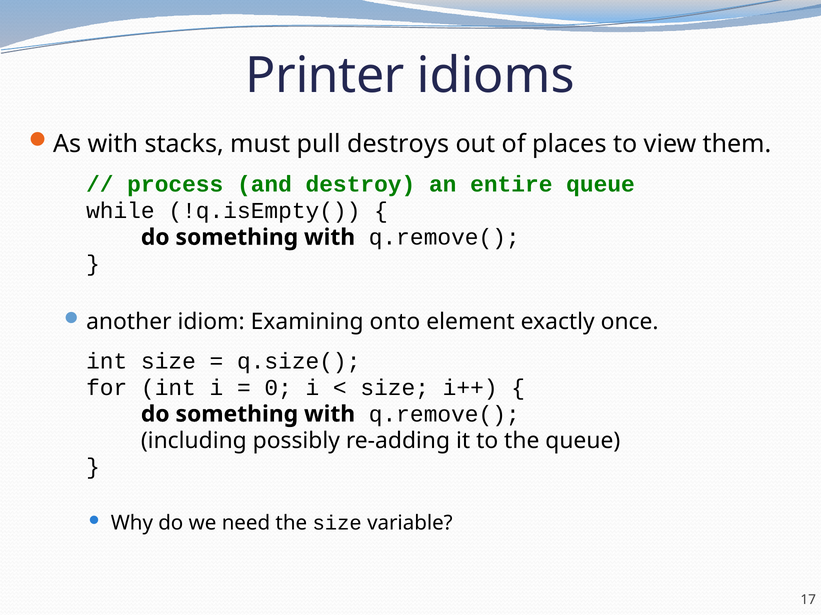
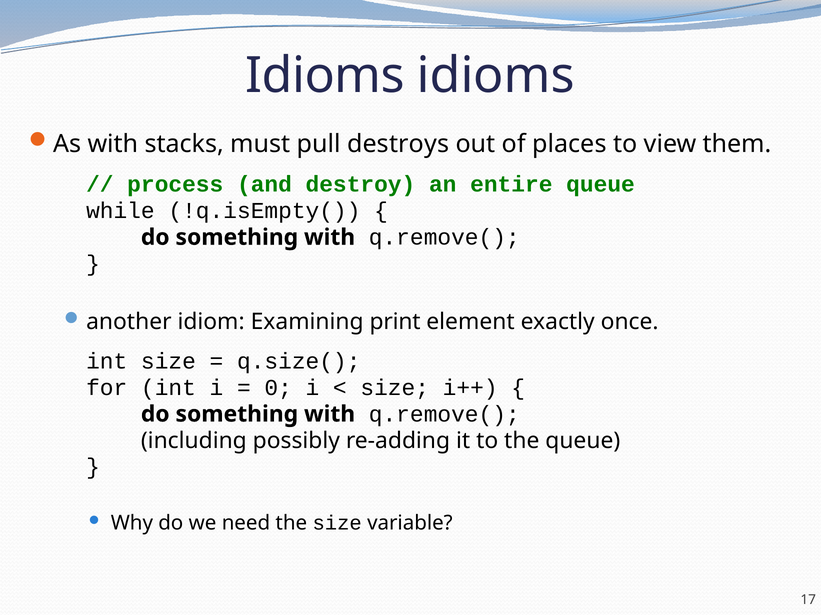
Printer at (325, 76): Printer -> Idioms
onto: onto -> print
